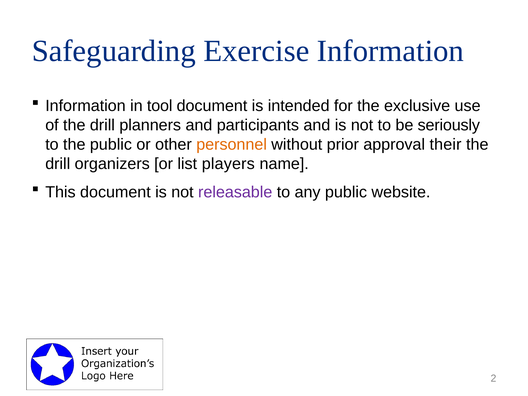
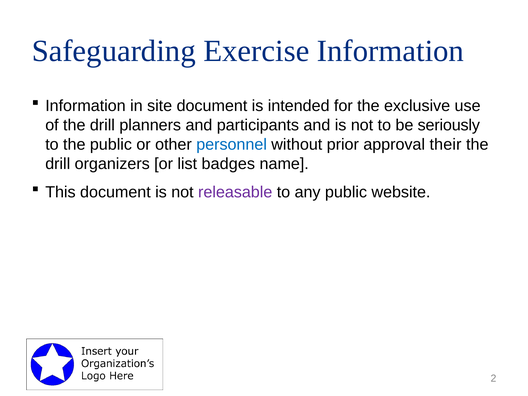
tool: tool -> site
personnel colour: orange -> blue
players: players -> badges
